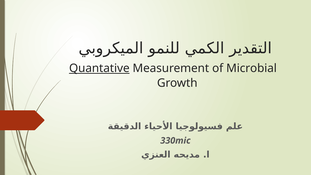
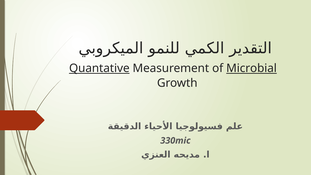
Microbial underline: none -> present
